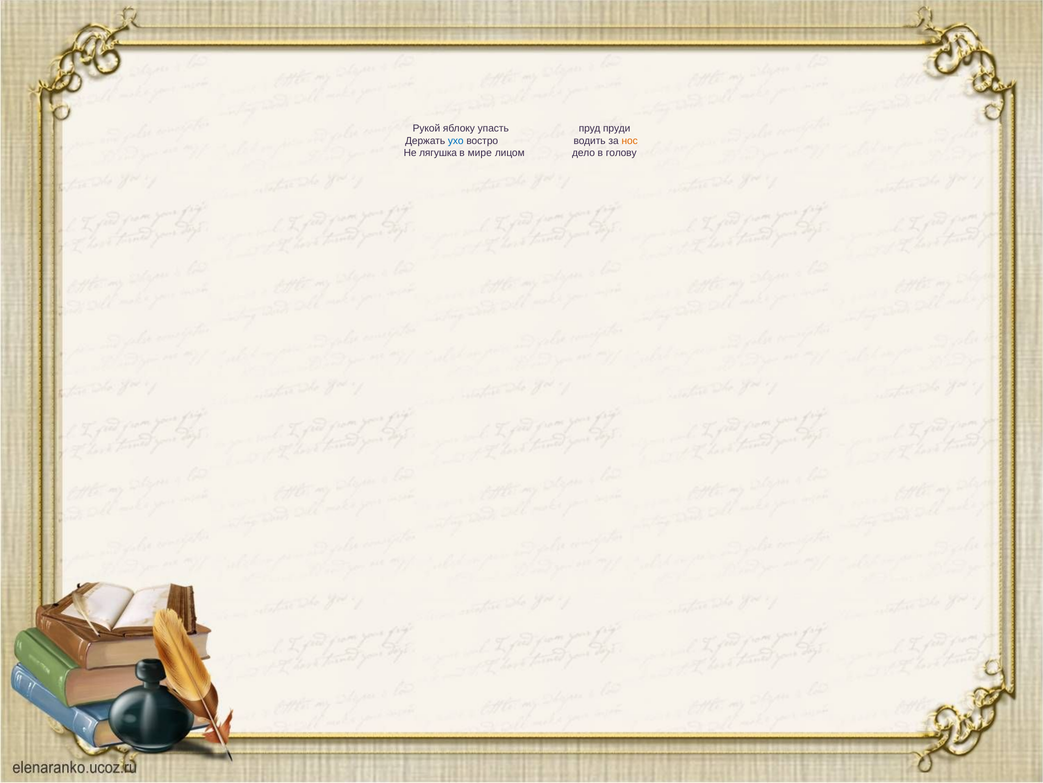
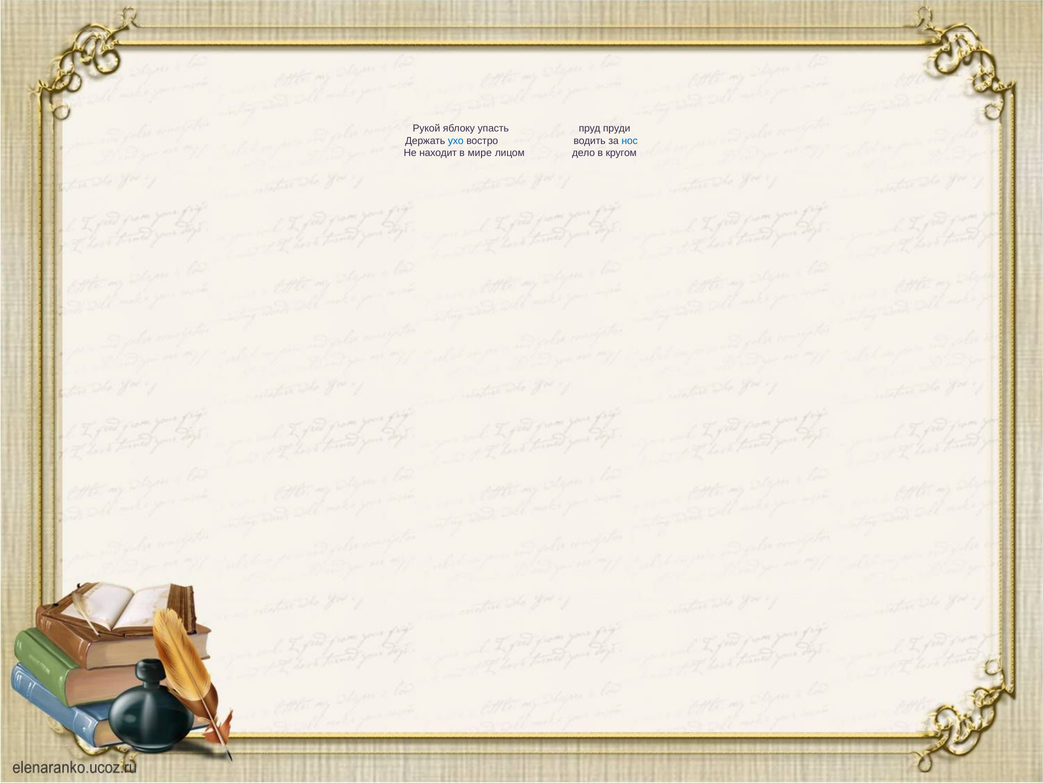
нос colour: orange -> blue
лягушка: лягушка -> находит
голову: голову -> кругом
